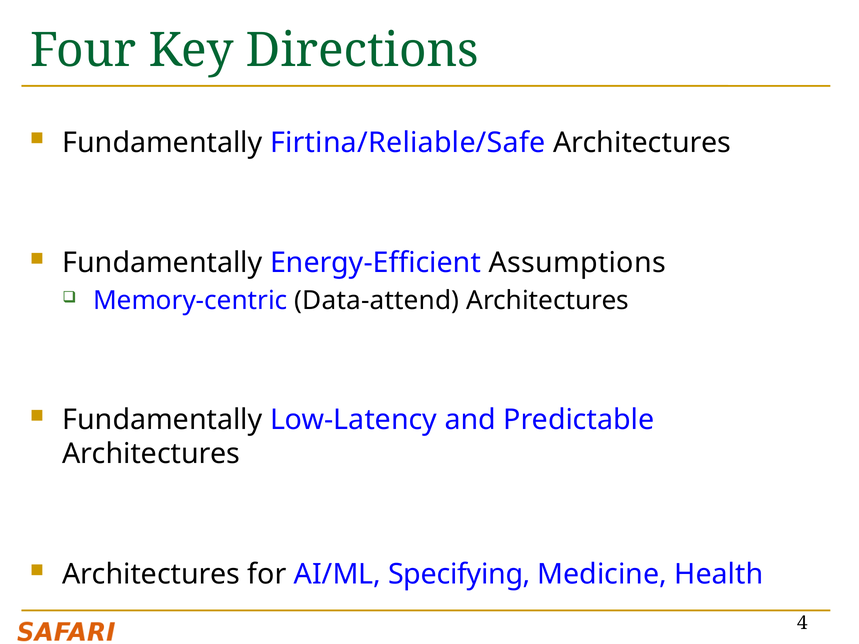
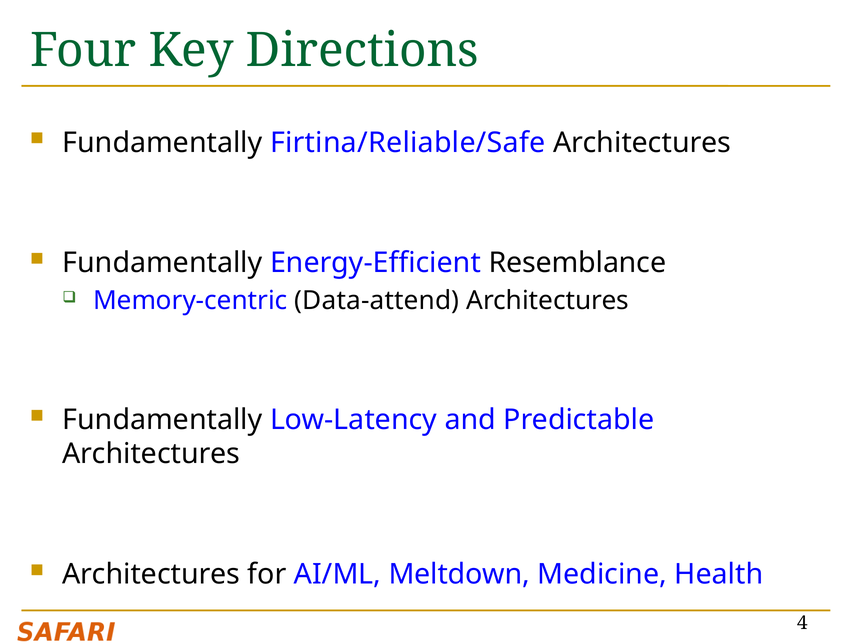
Assumptions: Assumptions -> Resemblance
Specifying: Specifying -> Meltdown
